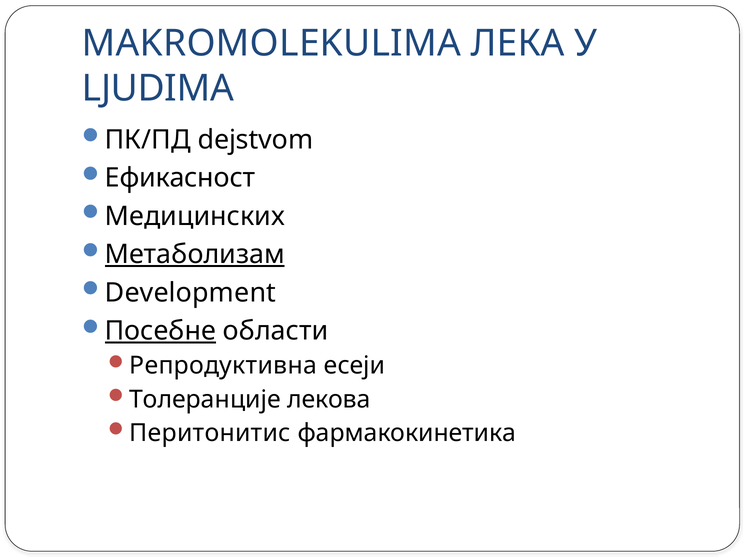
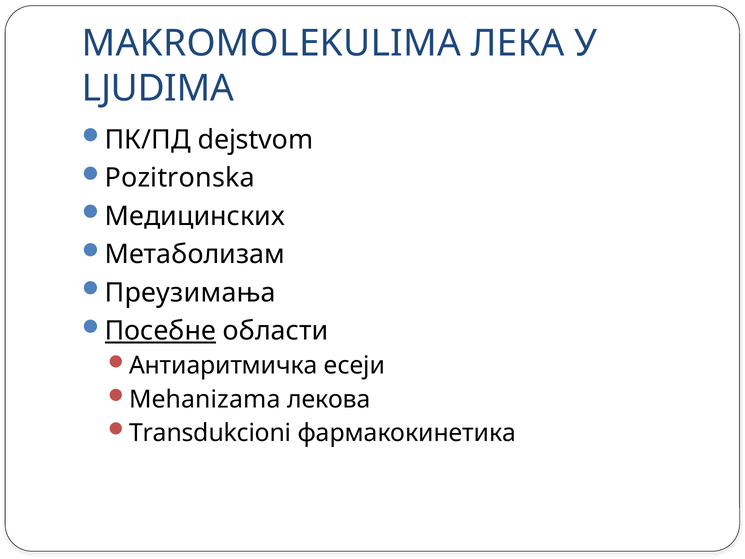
Ефикасност: Ефикасност -> Pozitronska
Метаболизам underline: present -> none
Development: Development -> Преузимања
Репродуктивна: Репродуктивна -> Антиаритмичка
Толеранције: Толеранције -> Mehanizama
Перитонитис: Перитонитис -> Transdukcioni
